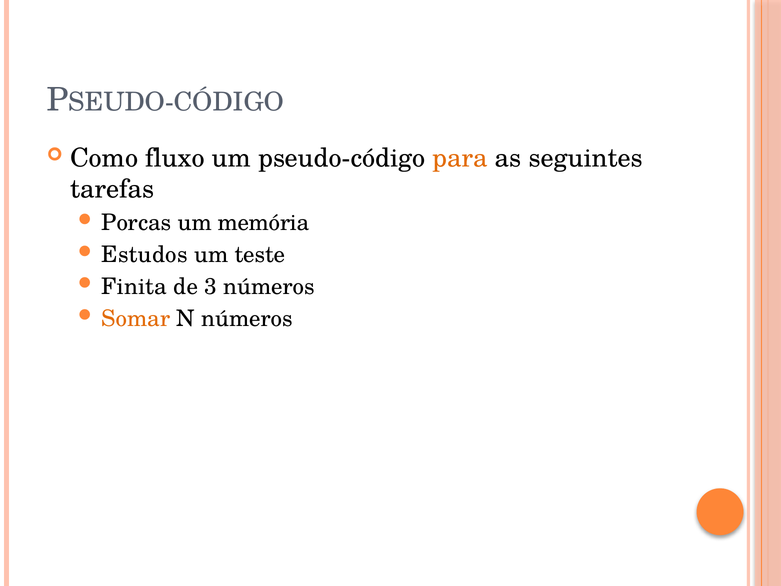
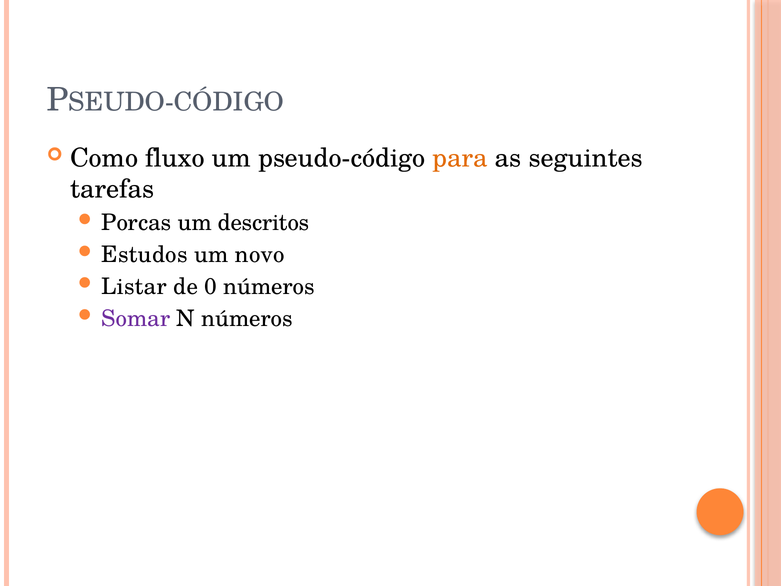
memória: memória -> descritos
teste: teste -> novo
Finita: Finita -> Listar
3: 3 -> 0
Somar colour: orange -> purple
